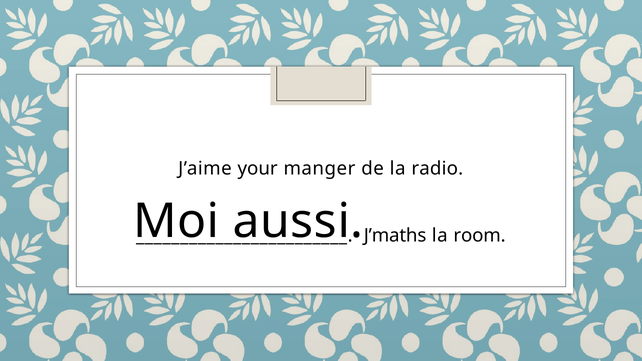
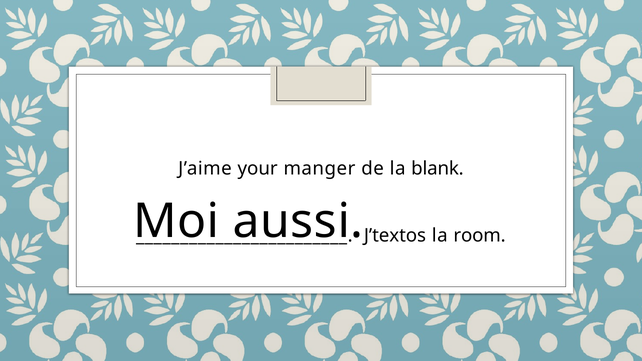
radio: radio -> blank
J’maths: J’maths -> J’textos
